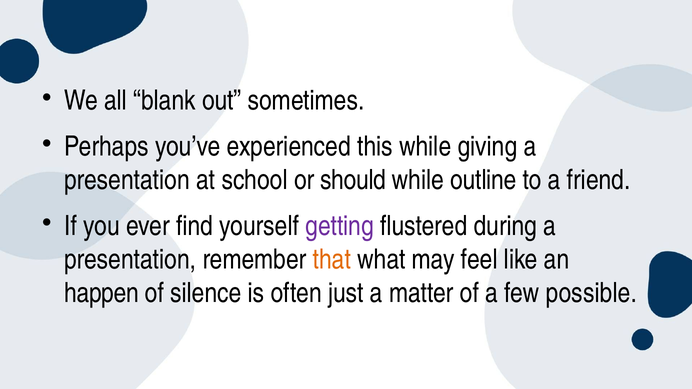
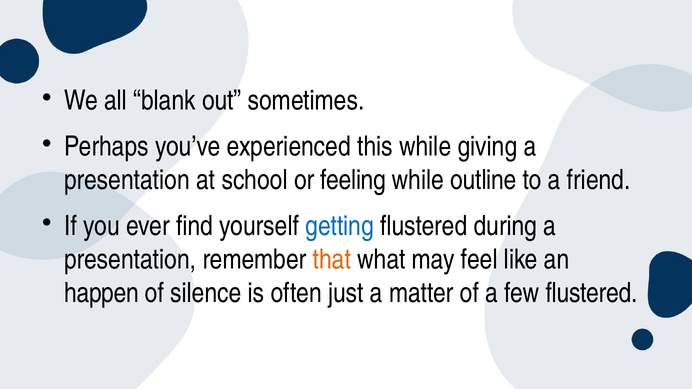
should: should -> feeling
getting colour: purple -> blue
few possible: possible -> flustered
